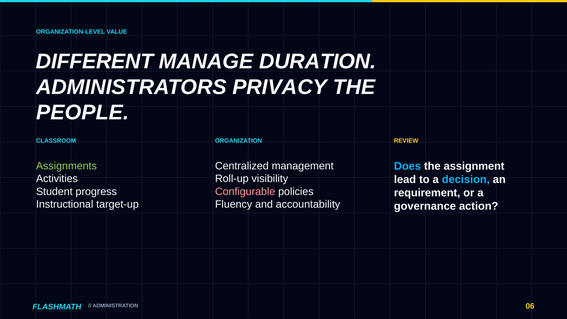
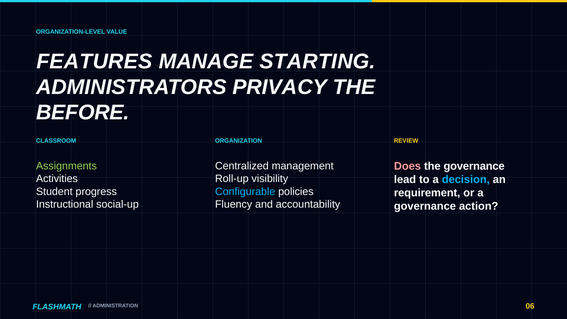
DIFFERENT: DIFFERENT -> FEATURES
DURATION: DURATION -> STARTING
PEOPLE: PEOPLE -> BEFORE
Does colour: light blue -> pink
the assignment: assignment -> governance
Configurable colour: pink -> light blue
target-up: target-up -> social-up
